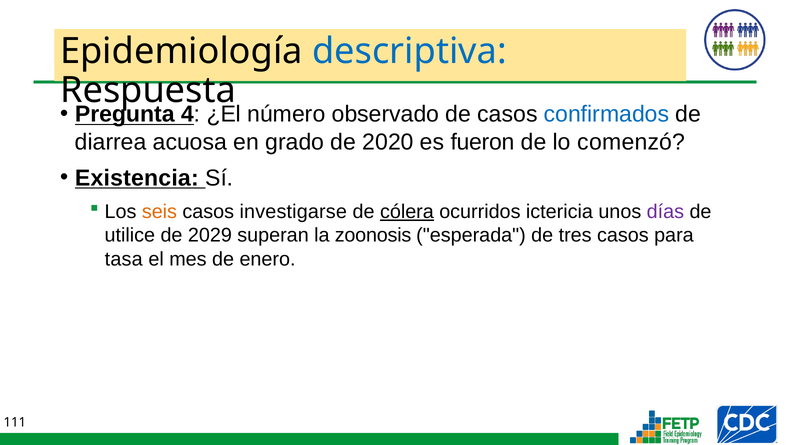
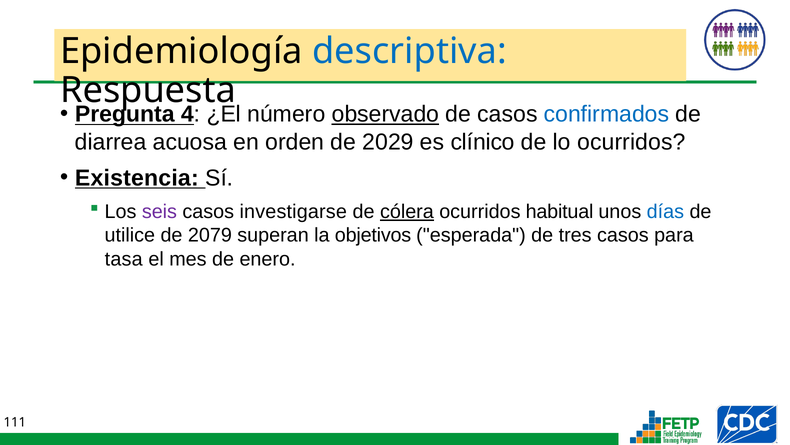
observado underline: none -> present
grado: grado -> orden
2020: 2020 -> 2029
fueron: fueron -> clínico
lo comenzó: comenzó -> ocurridos
seis colour: orange -> purple
ictericia: ictericia -> habitual
días colour: purple -> blue
2029: 2029 -> 2079
zoonosis: zoonosis -> objetivos
